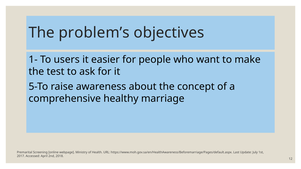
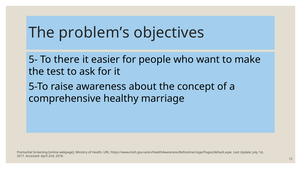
1-: 1- -> 5-
users: users -> there
